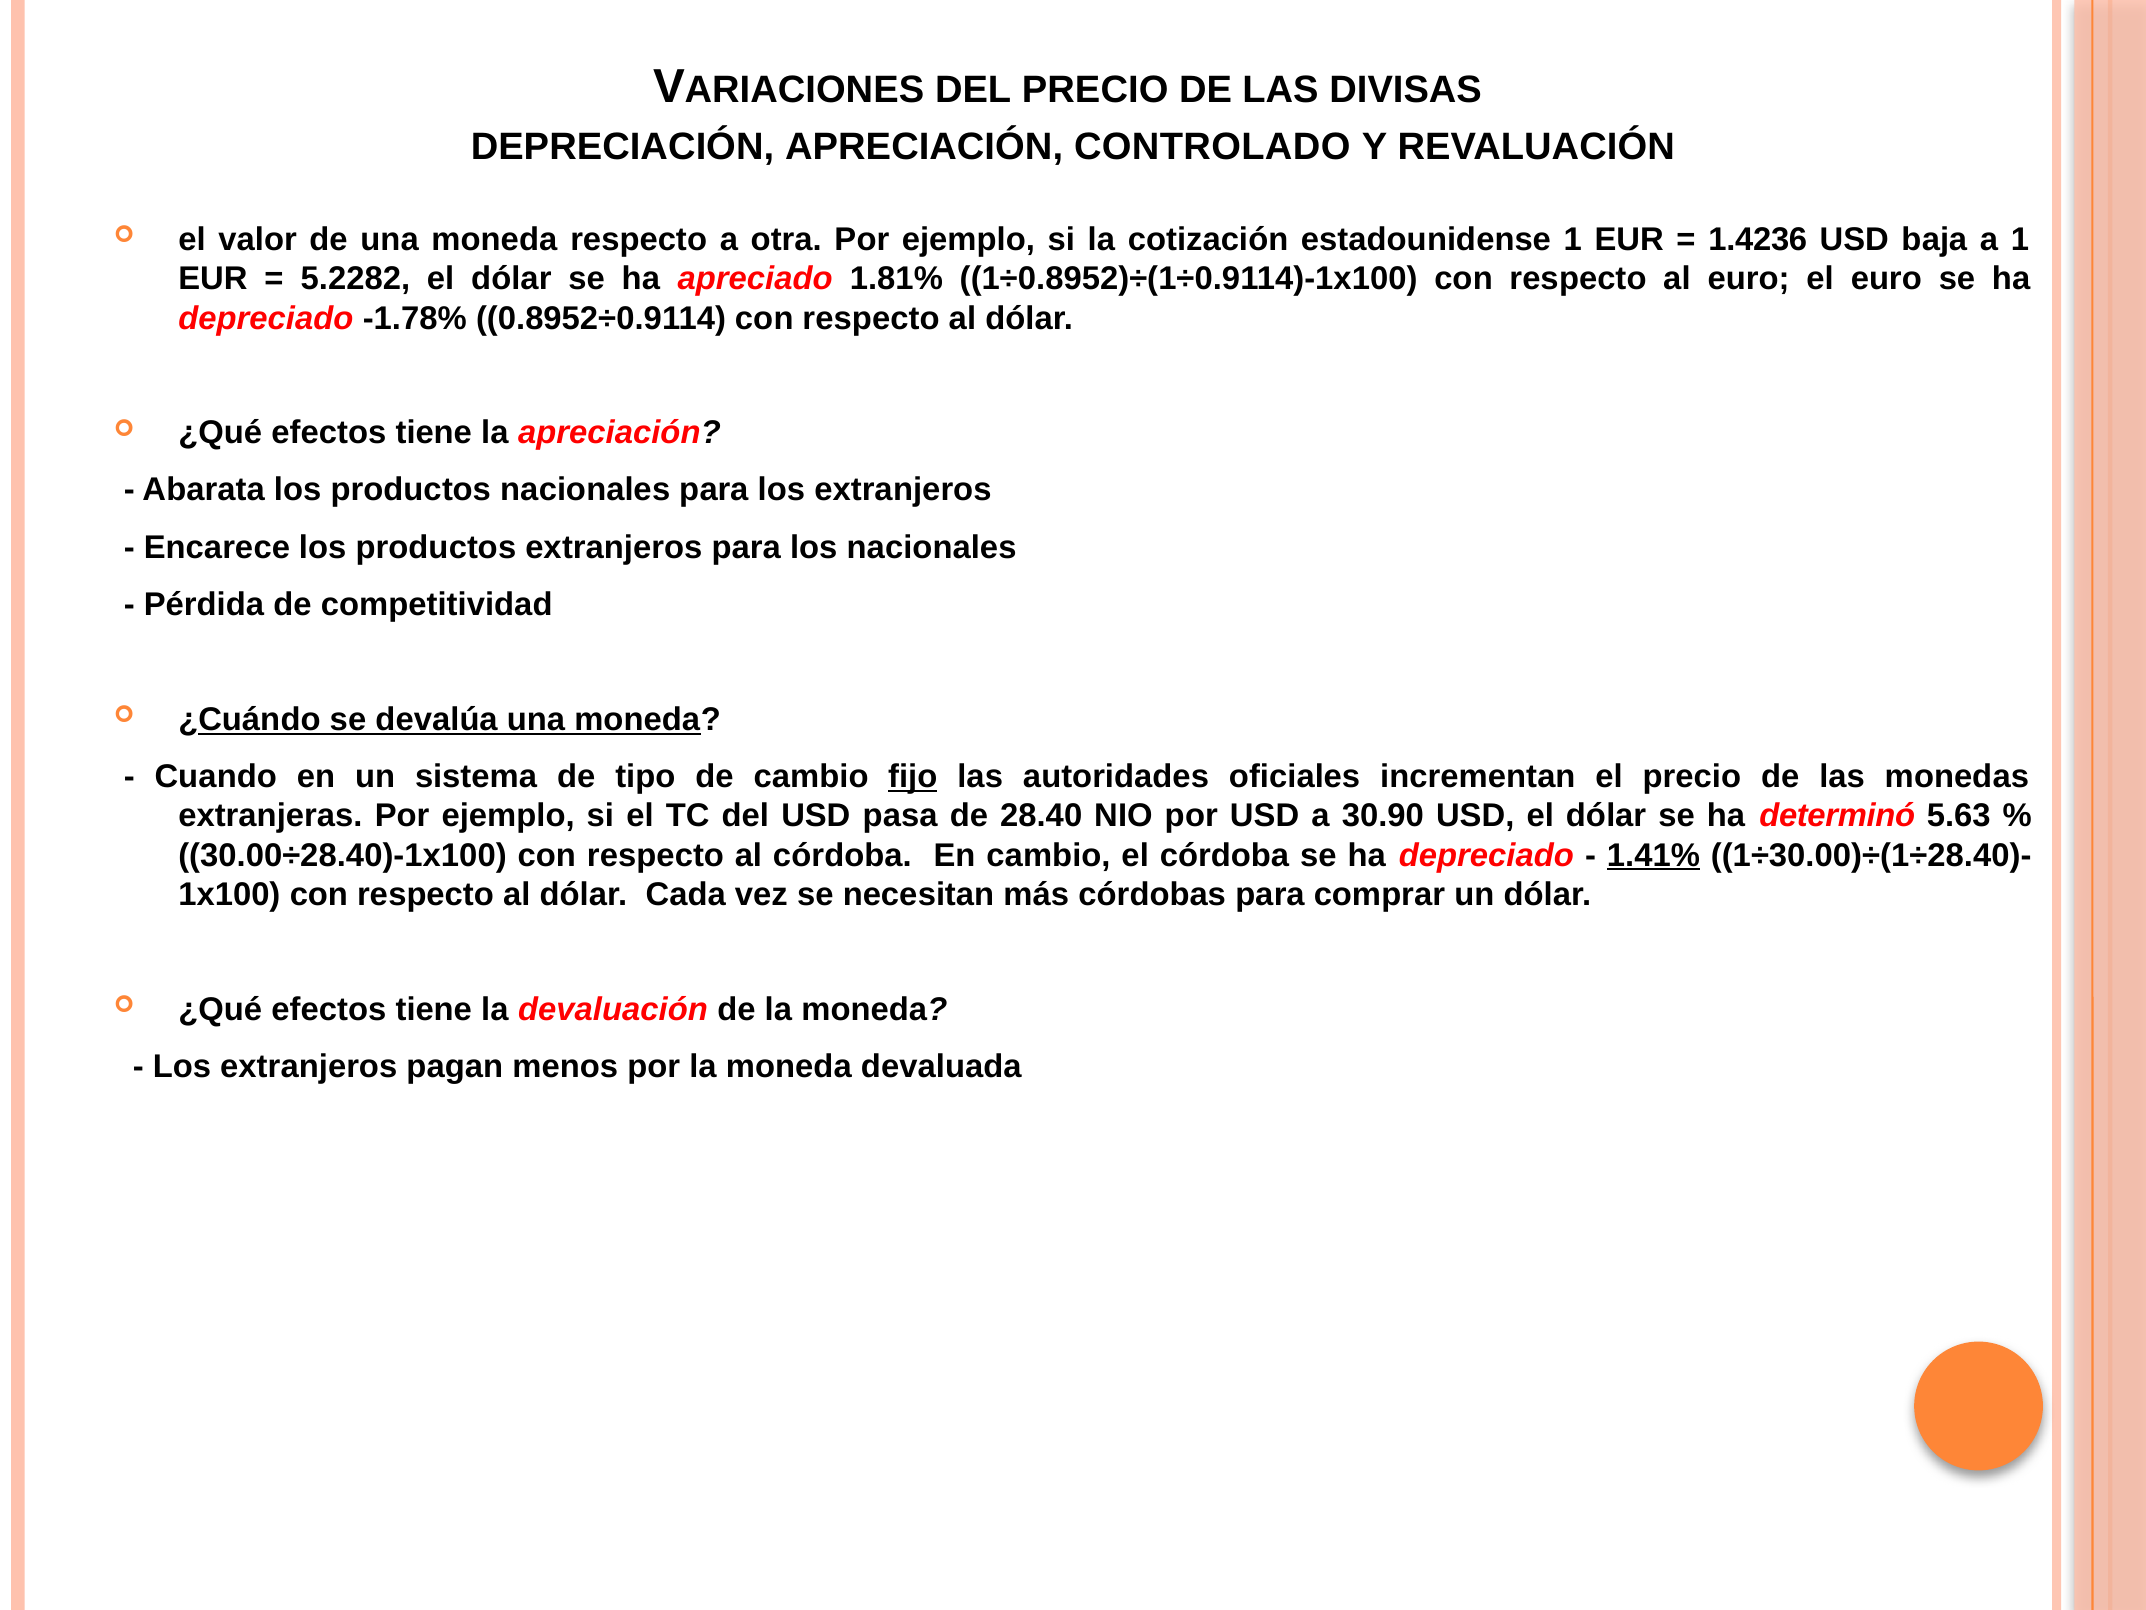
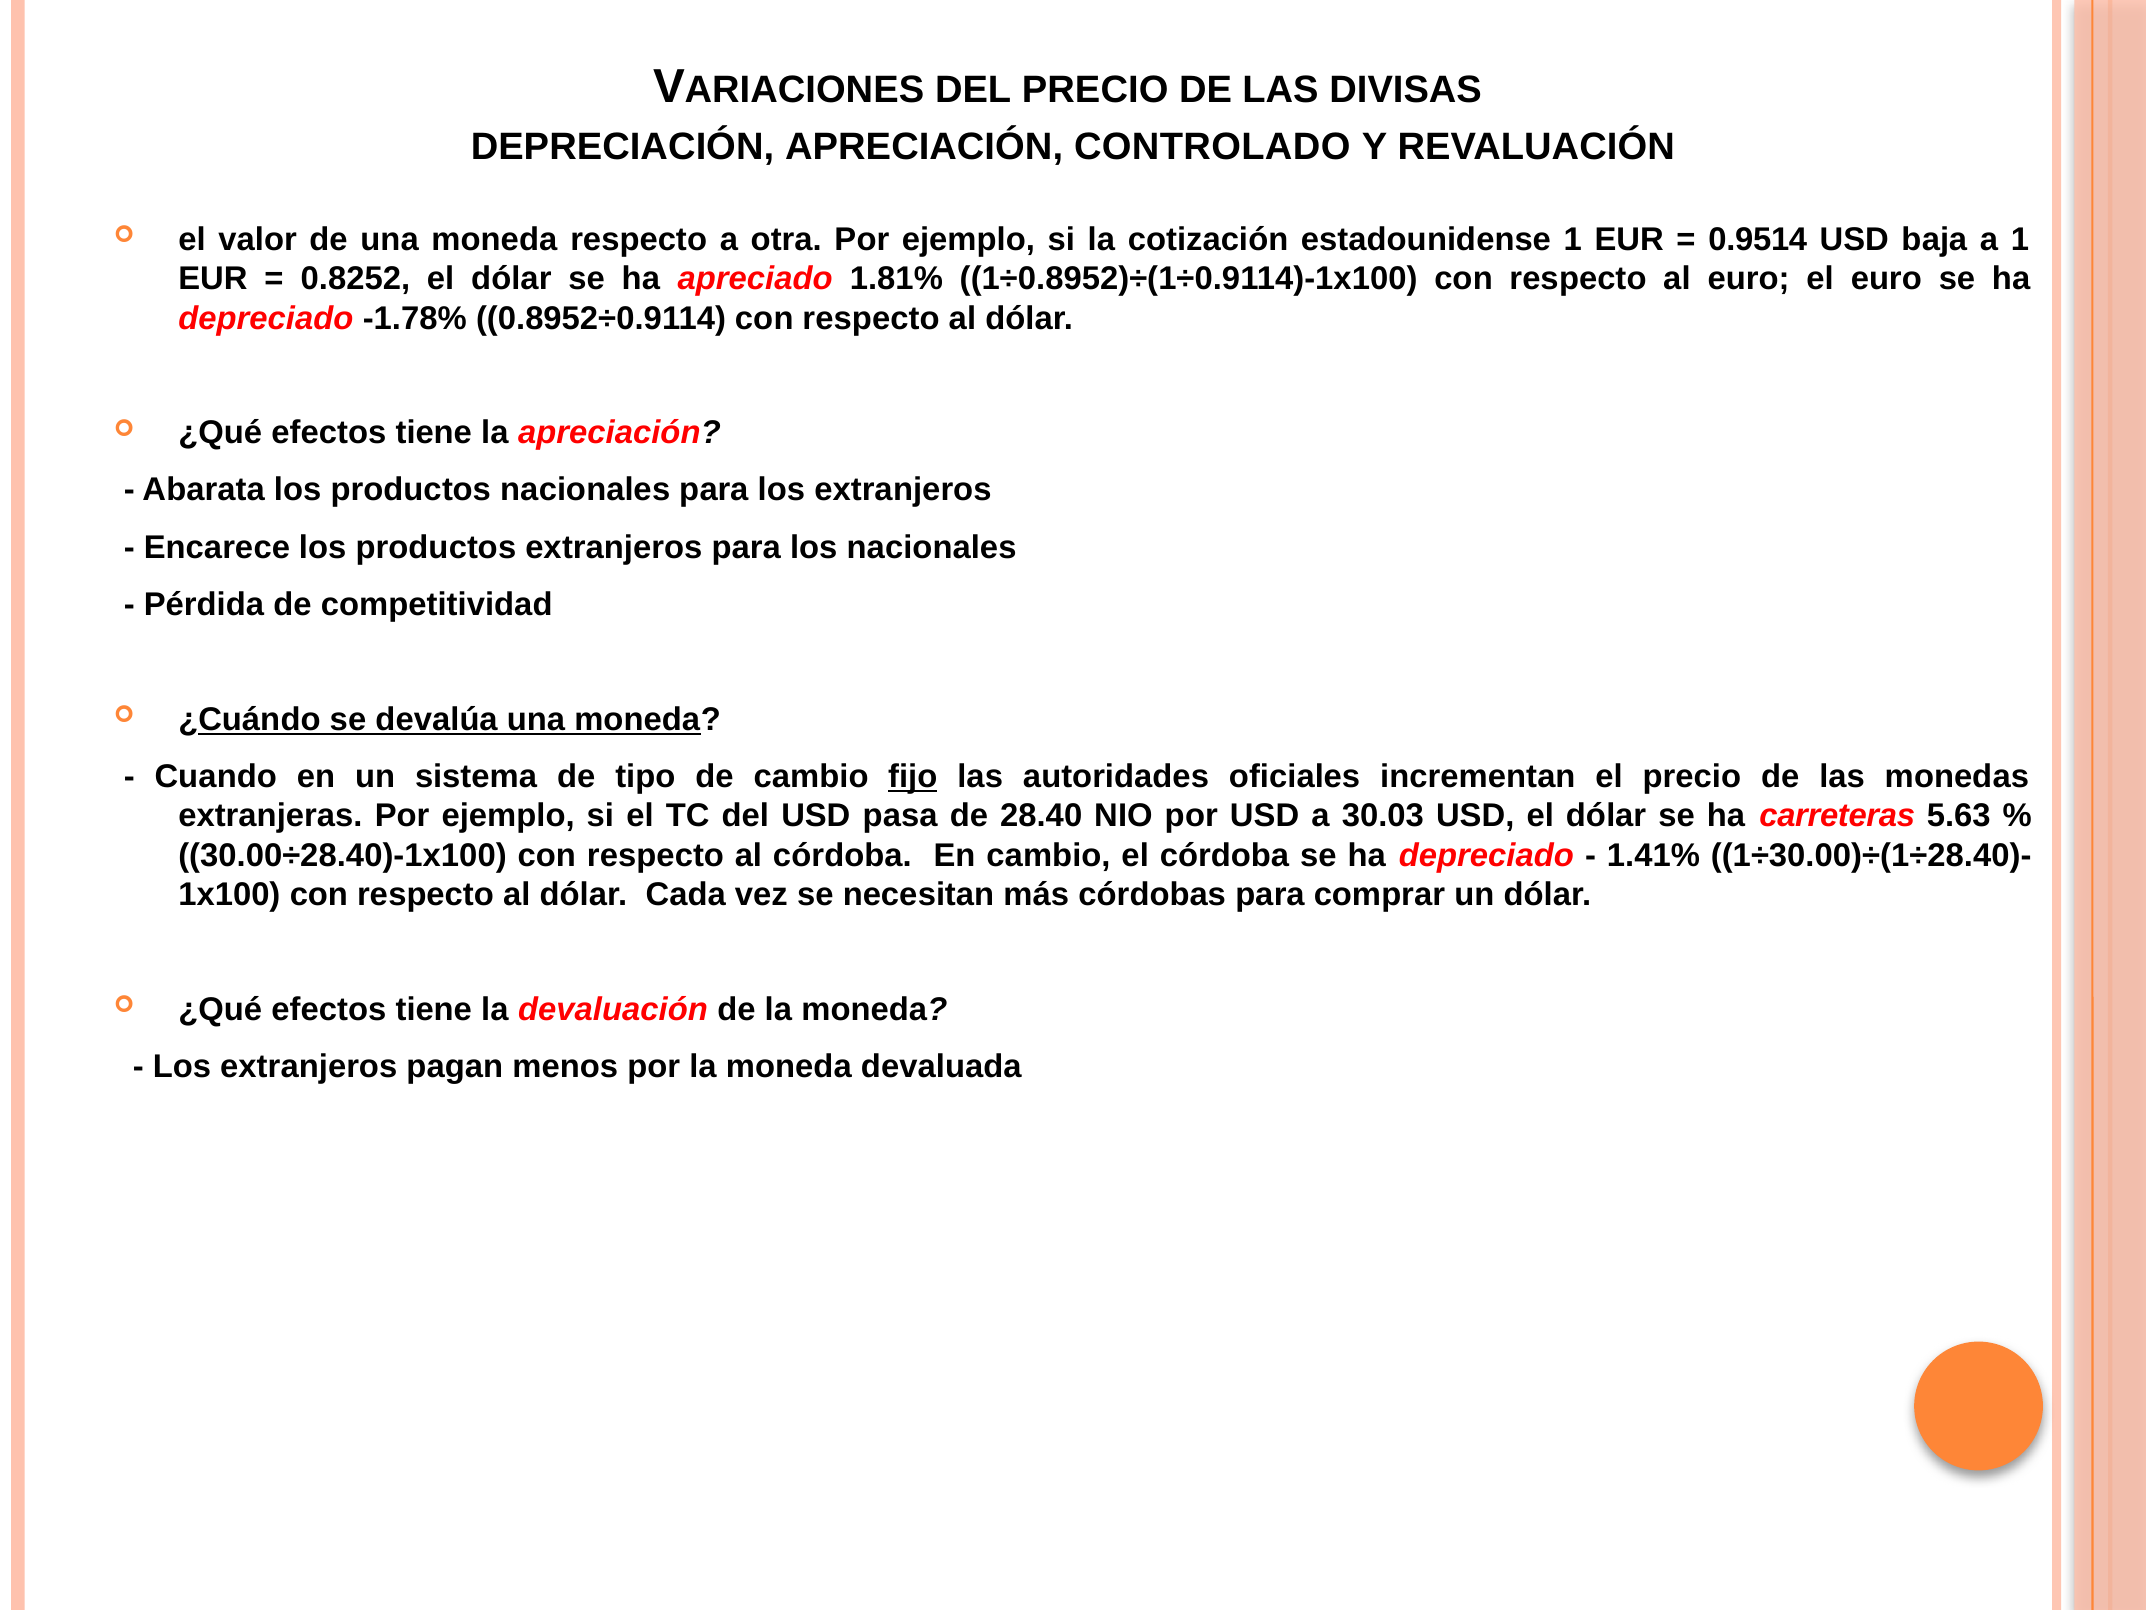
1.4236: 1.4236 -> 0.9514
5.2282: 5.2282 -> 0.8252
30.90: 30.90 -> 30.03
determinó: determinó -> carreteras
1.41% underline: present -> none
